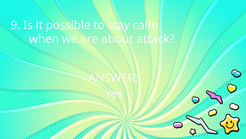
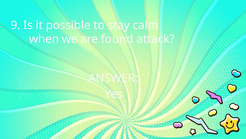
about: about -> found
